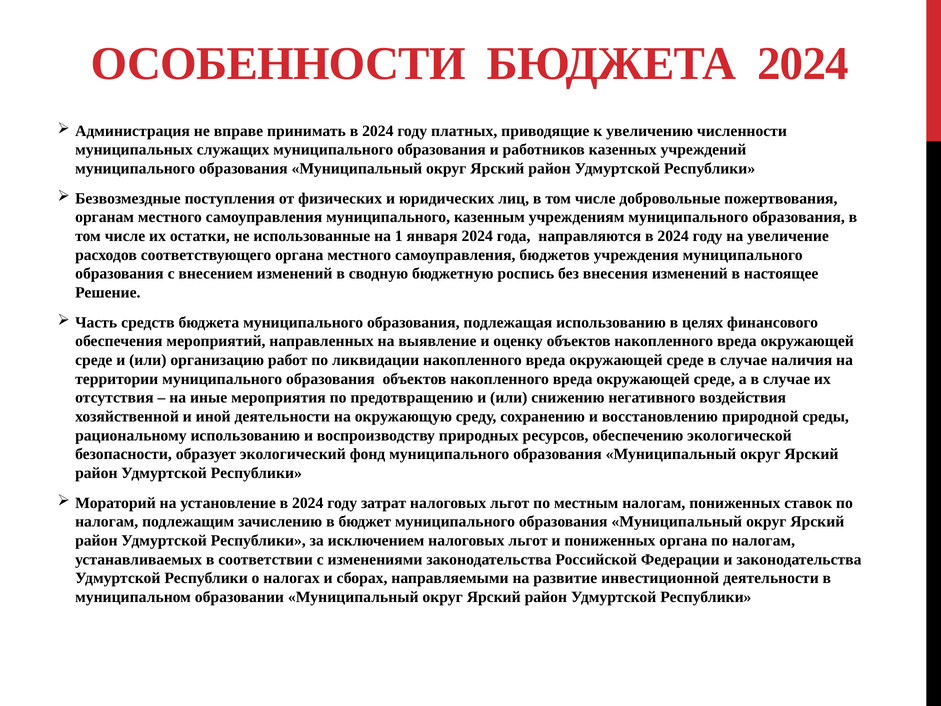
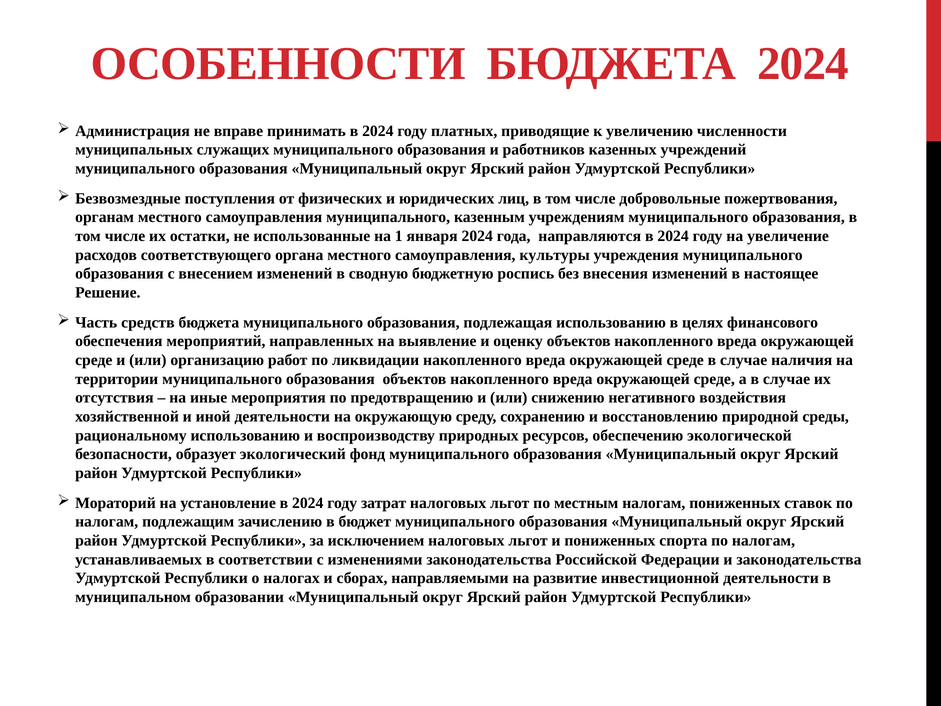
бюджетов: бюджетов -> культуры
пониженных органа: органа -> спорта
